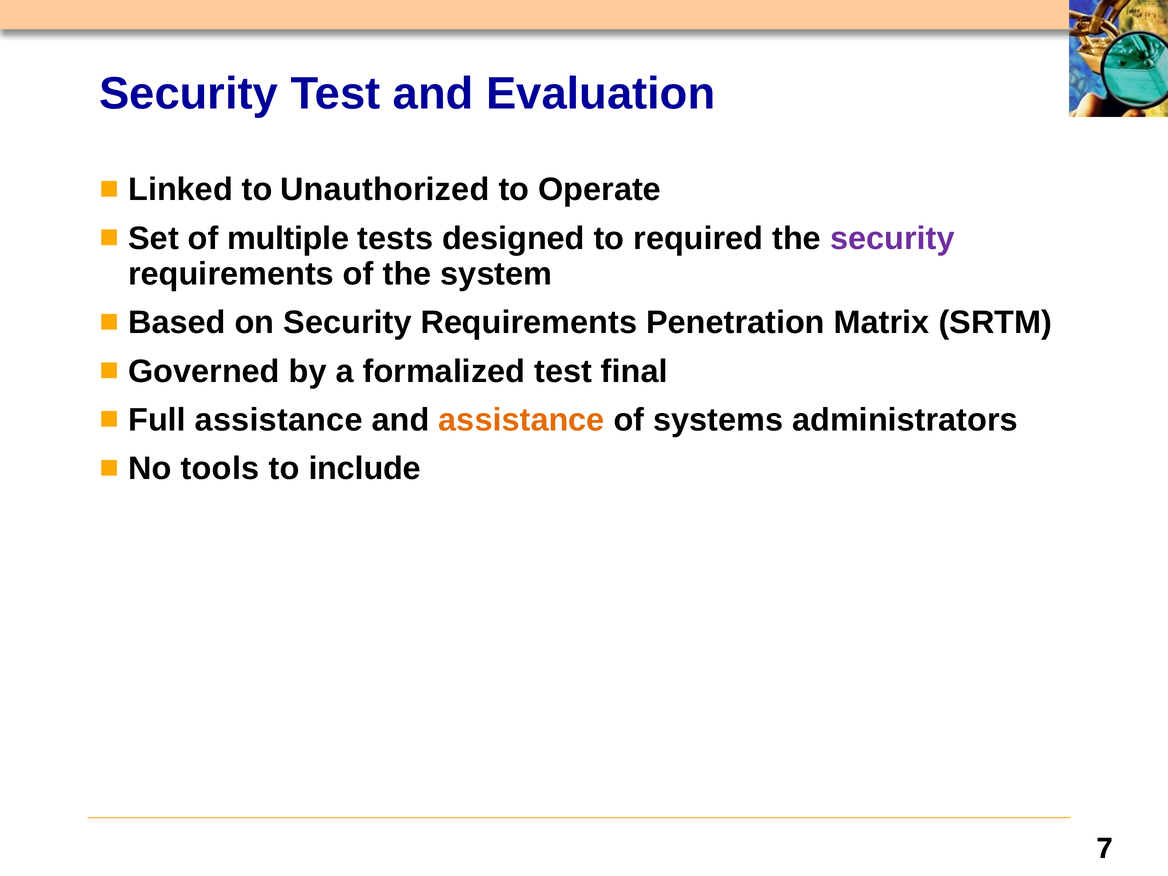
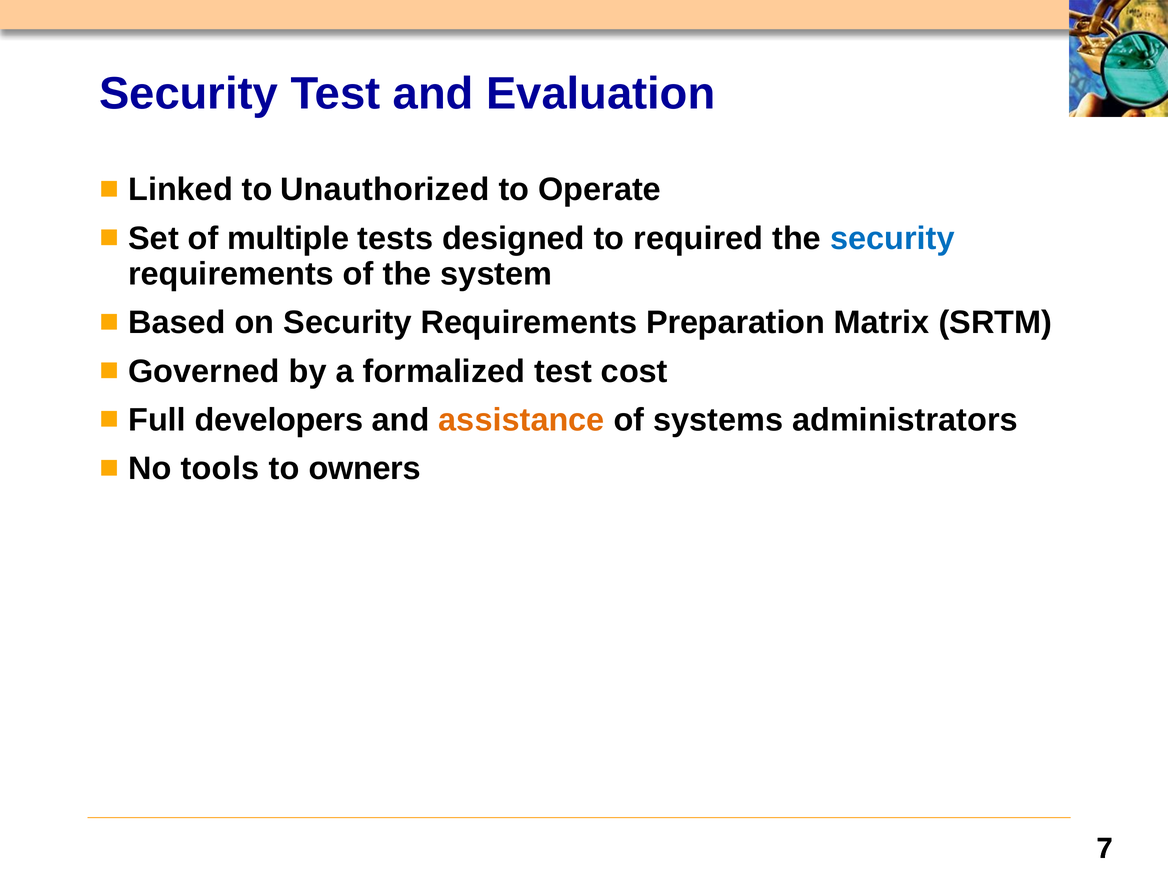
security at (892, 238) colour: purple -> blue
Penetration: Penetration -> Preparation
final: final -> cost
Full assistance: assistance -> developers
include: include -> owners
